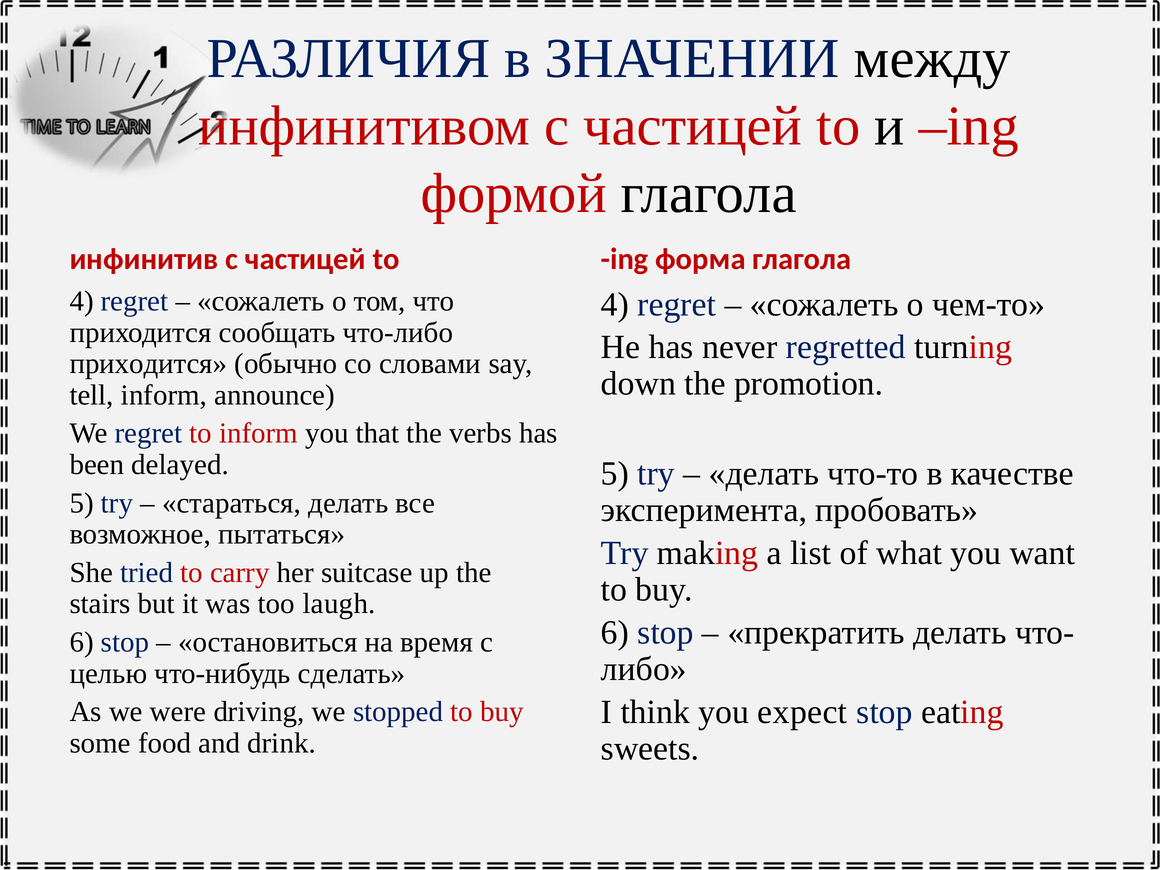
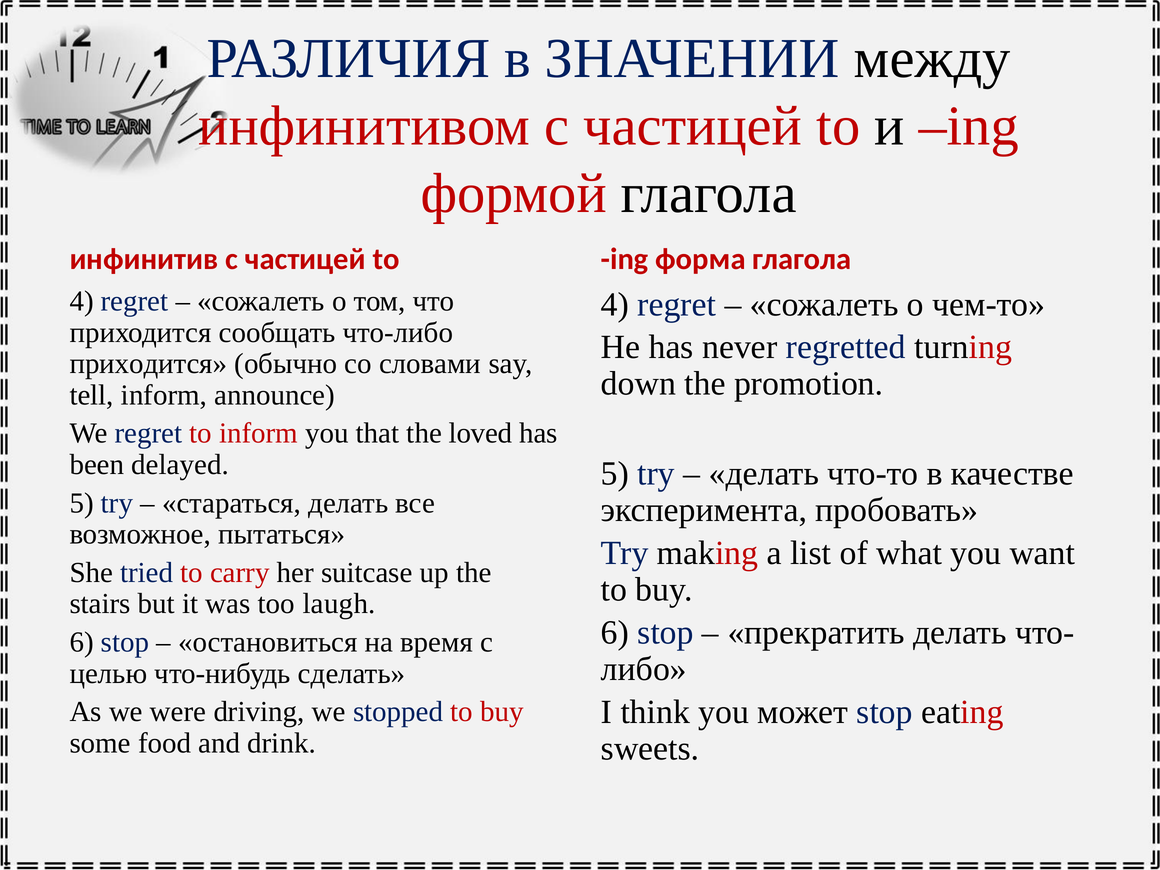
verbs: verbs -> loved
expect: expect -> может
